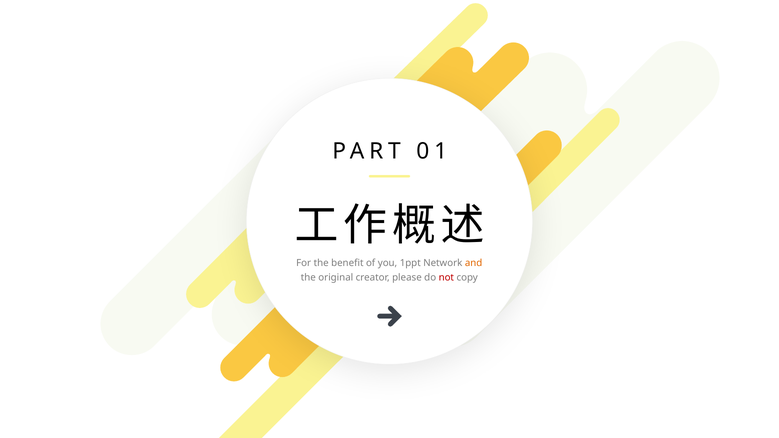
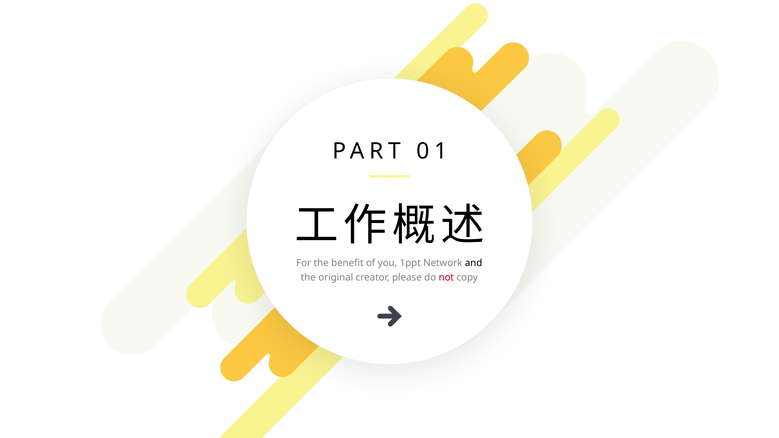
and colour: orange -> black
